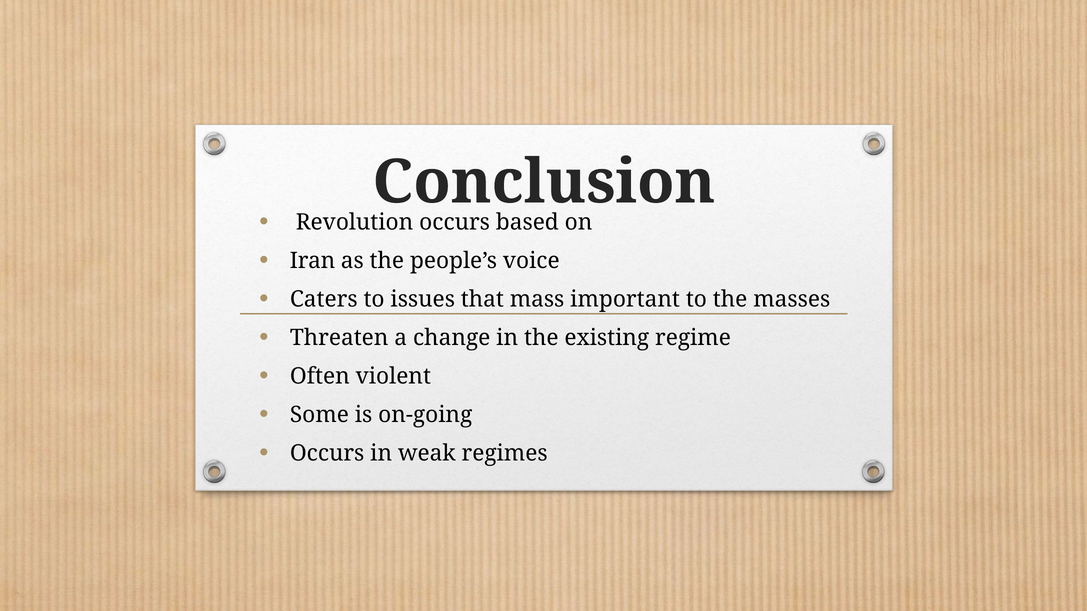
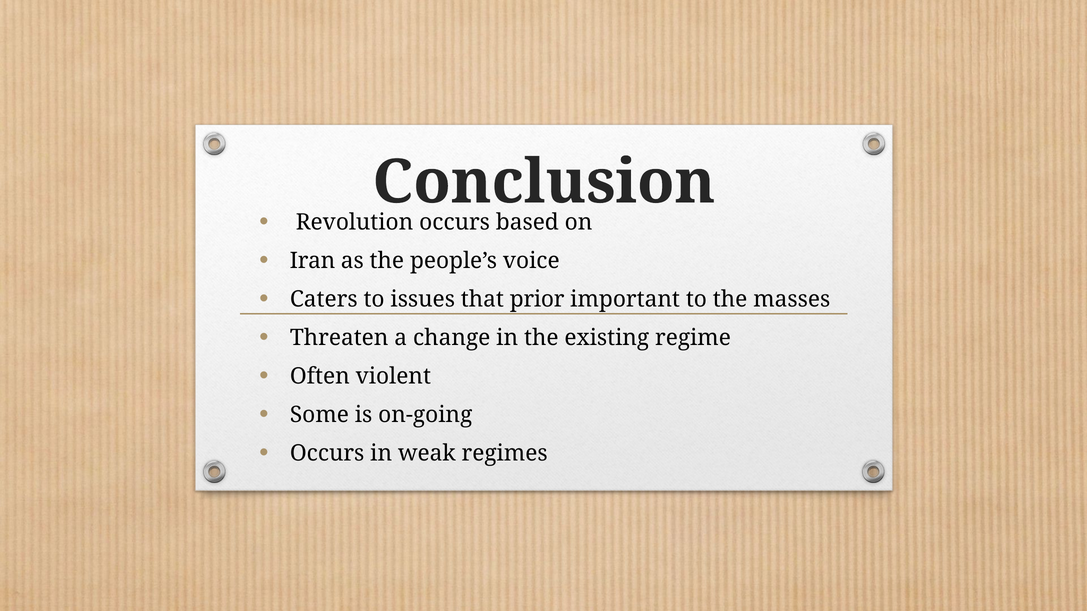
mass: mass -> prior
